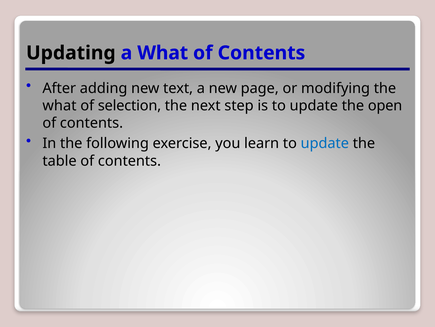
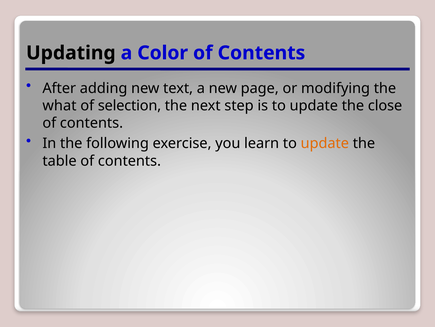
a What: What -> Color
open: open -> close
update at (325, 143) colour: blue -> orange
